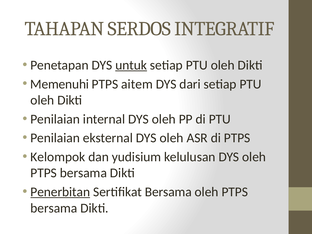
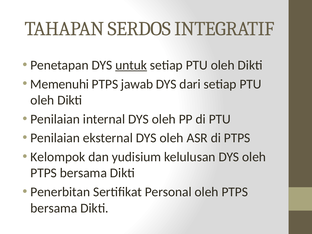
aitem: aitem -> jawab
Penerbitan underline: present -> none
Sertifikat Bersama: Bersama -> Personal
